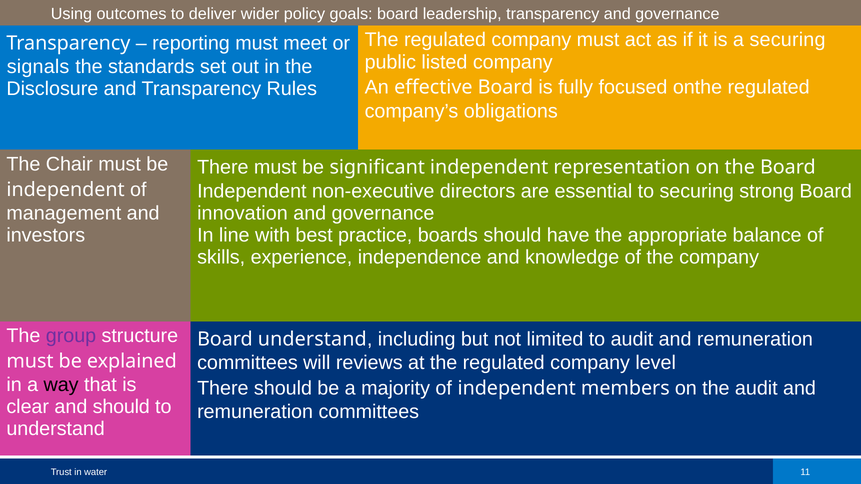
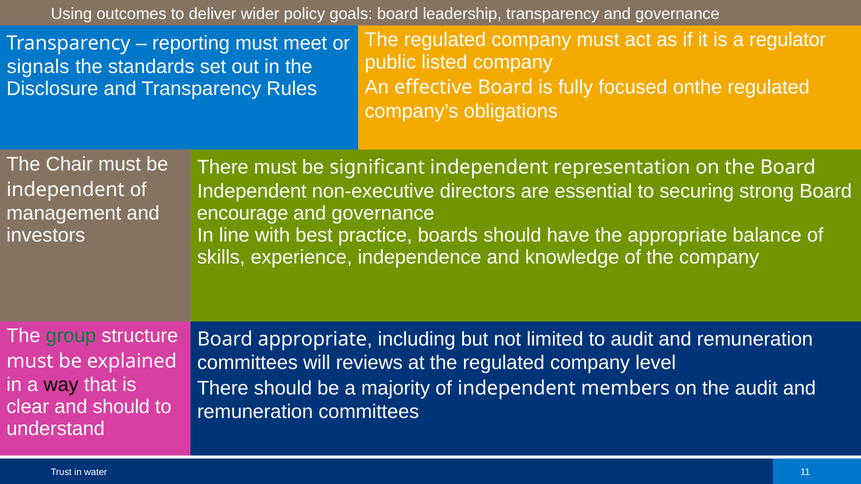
a securing: securing -> regulator
innovation: innovation -> encourage
group colour: purple -> green
Board understand: understand -> appropriate
